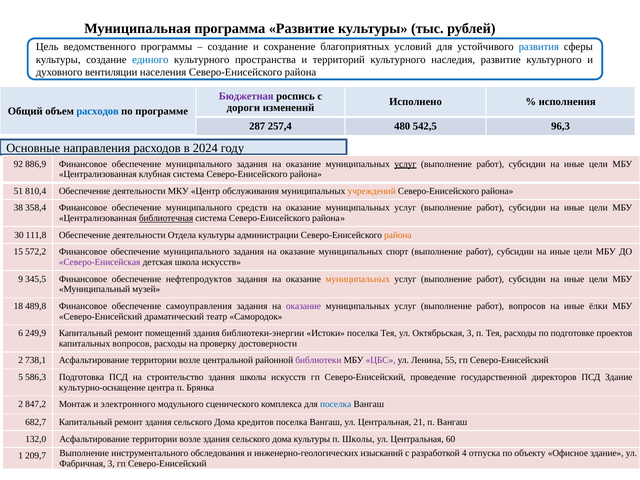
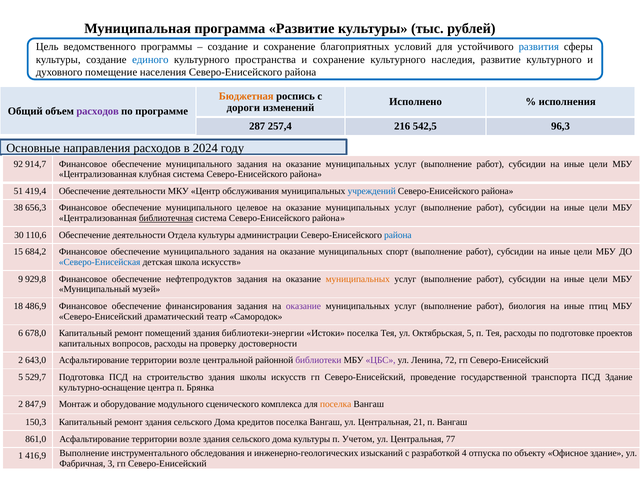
пространства и территорий: территорий -> сохранение
вентиляции: вентиляции -> помещение
Бюджетная colour: purple -> orange
расходов at (98, 111) colour: blue -> purple
480: 480 -> 216
886,9: 886,9 -> 914,7
услуг at (405, 164) underline: present -> none
810,4: 810,4 -> 419,4
учреждений colour: orange -> blue
358,4: 358,4 -> 656,3
средств: средств -> целевое
111,8: 111,8 -> 110,6
района at (398, 235) colour: orange -> blue
572,2: 572,2 -> 684,2
Северо-Енисейская colour: purple -> blue
345,5: 345,5 -> 929,8
489,8: 489,8 -> 486,9
самоуправления: самоуправления -> финансирования
работ вопросов: вопросов -> биология
ёлки: ёлки -> птиц
249,9: 249,9 -> 678,0
Октябрьская 3: 3 -> 5
738,1: 738,1 -> 643,0
55: 55 -> 72
586,3: 586,3 -> 529,7
директоров: директоров -> транспорта
847,2: 847,2 -> 847,9
электронного: электронного -> оборудование
поселка at (336, 404) colour: blue -> orange
682,7: 682,7 -> 150,3
132,0: 132,0 -> 861,0
п Школы: Школы -> Учетом
60: 60 -> 77
209,7: 209,7 -> 416,9
